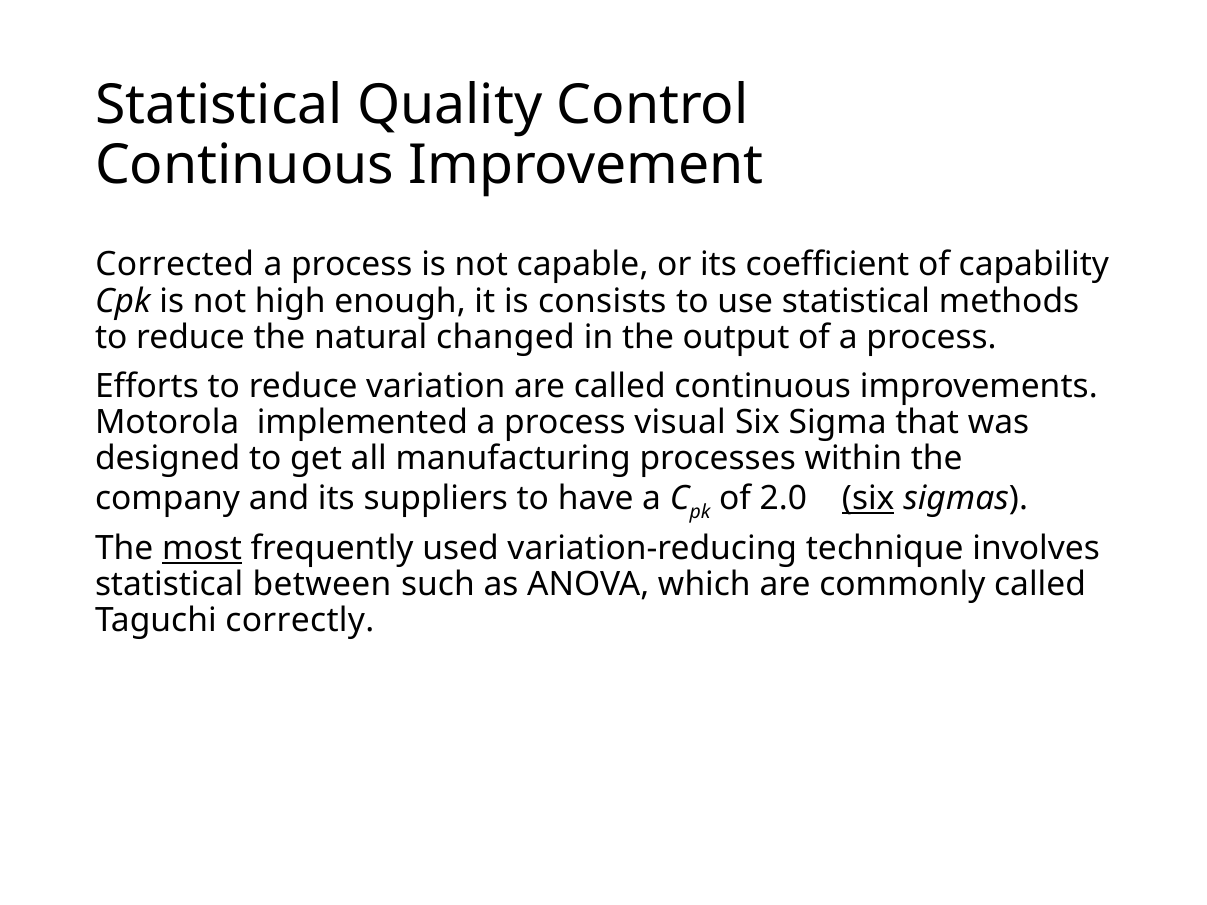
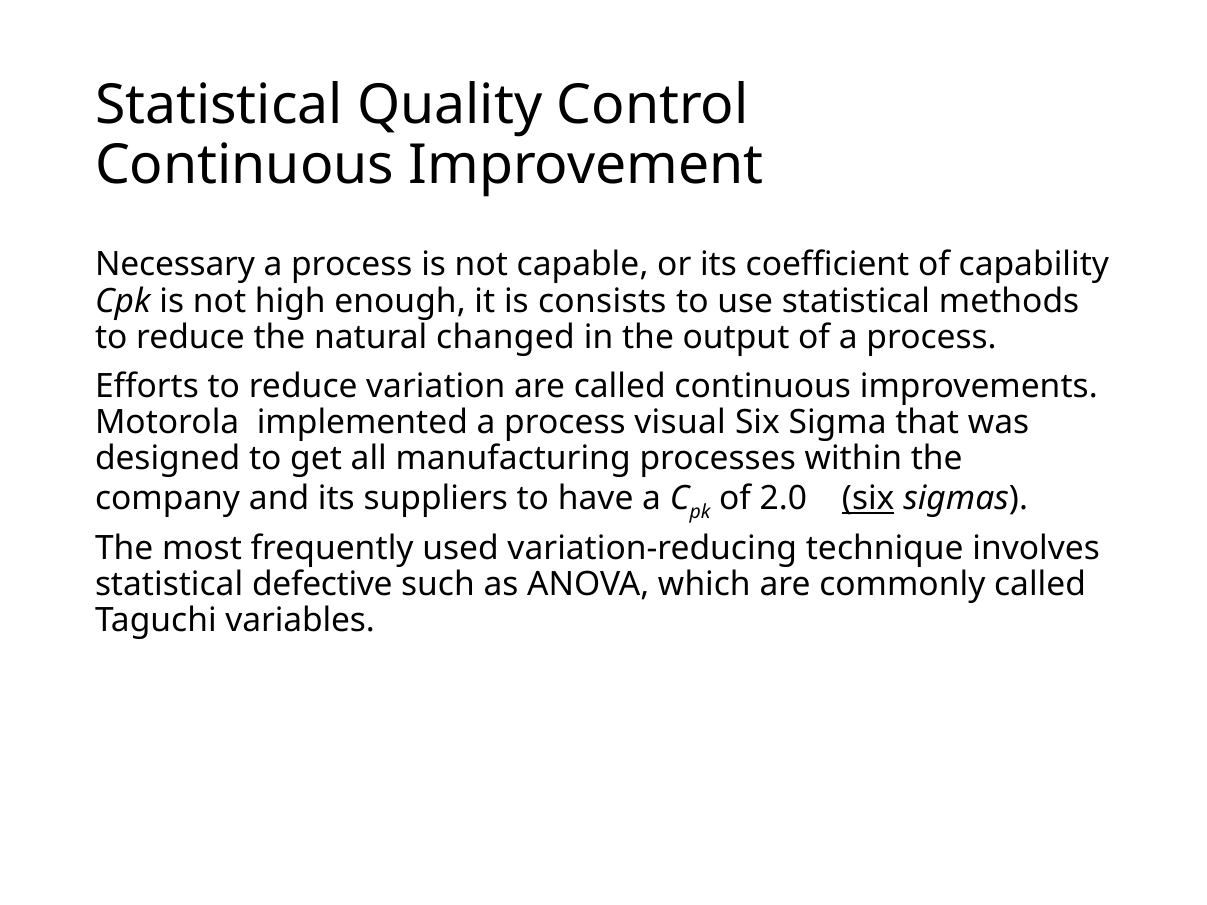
Corrected: Corrected -> Necessary
most underline: present -> none
between: between -> defective
correctly: correctly -> variables
